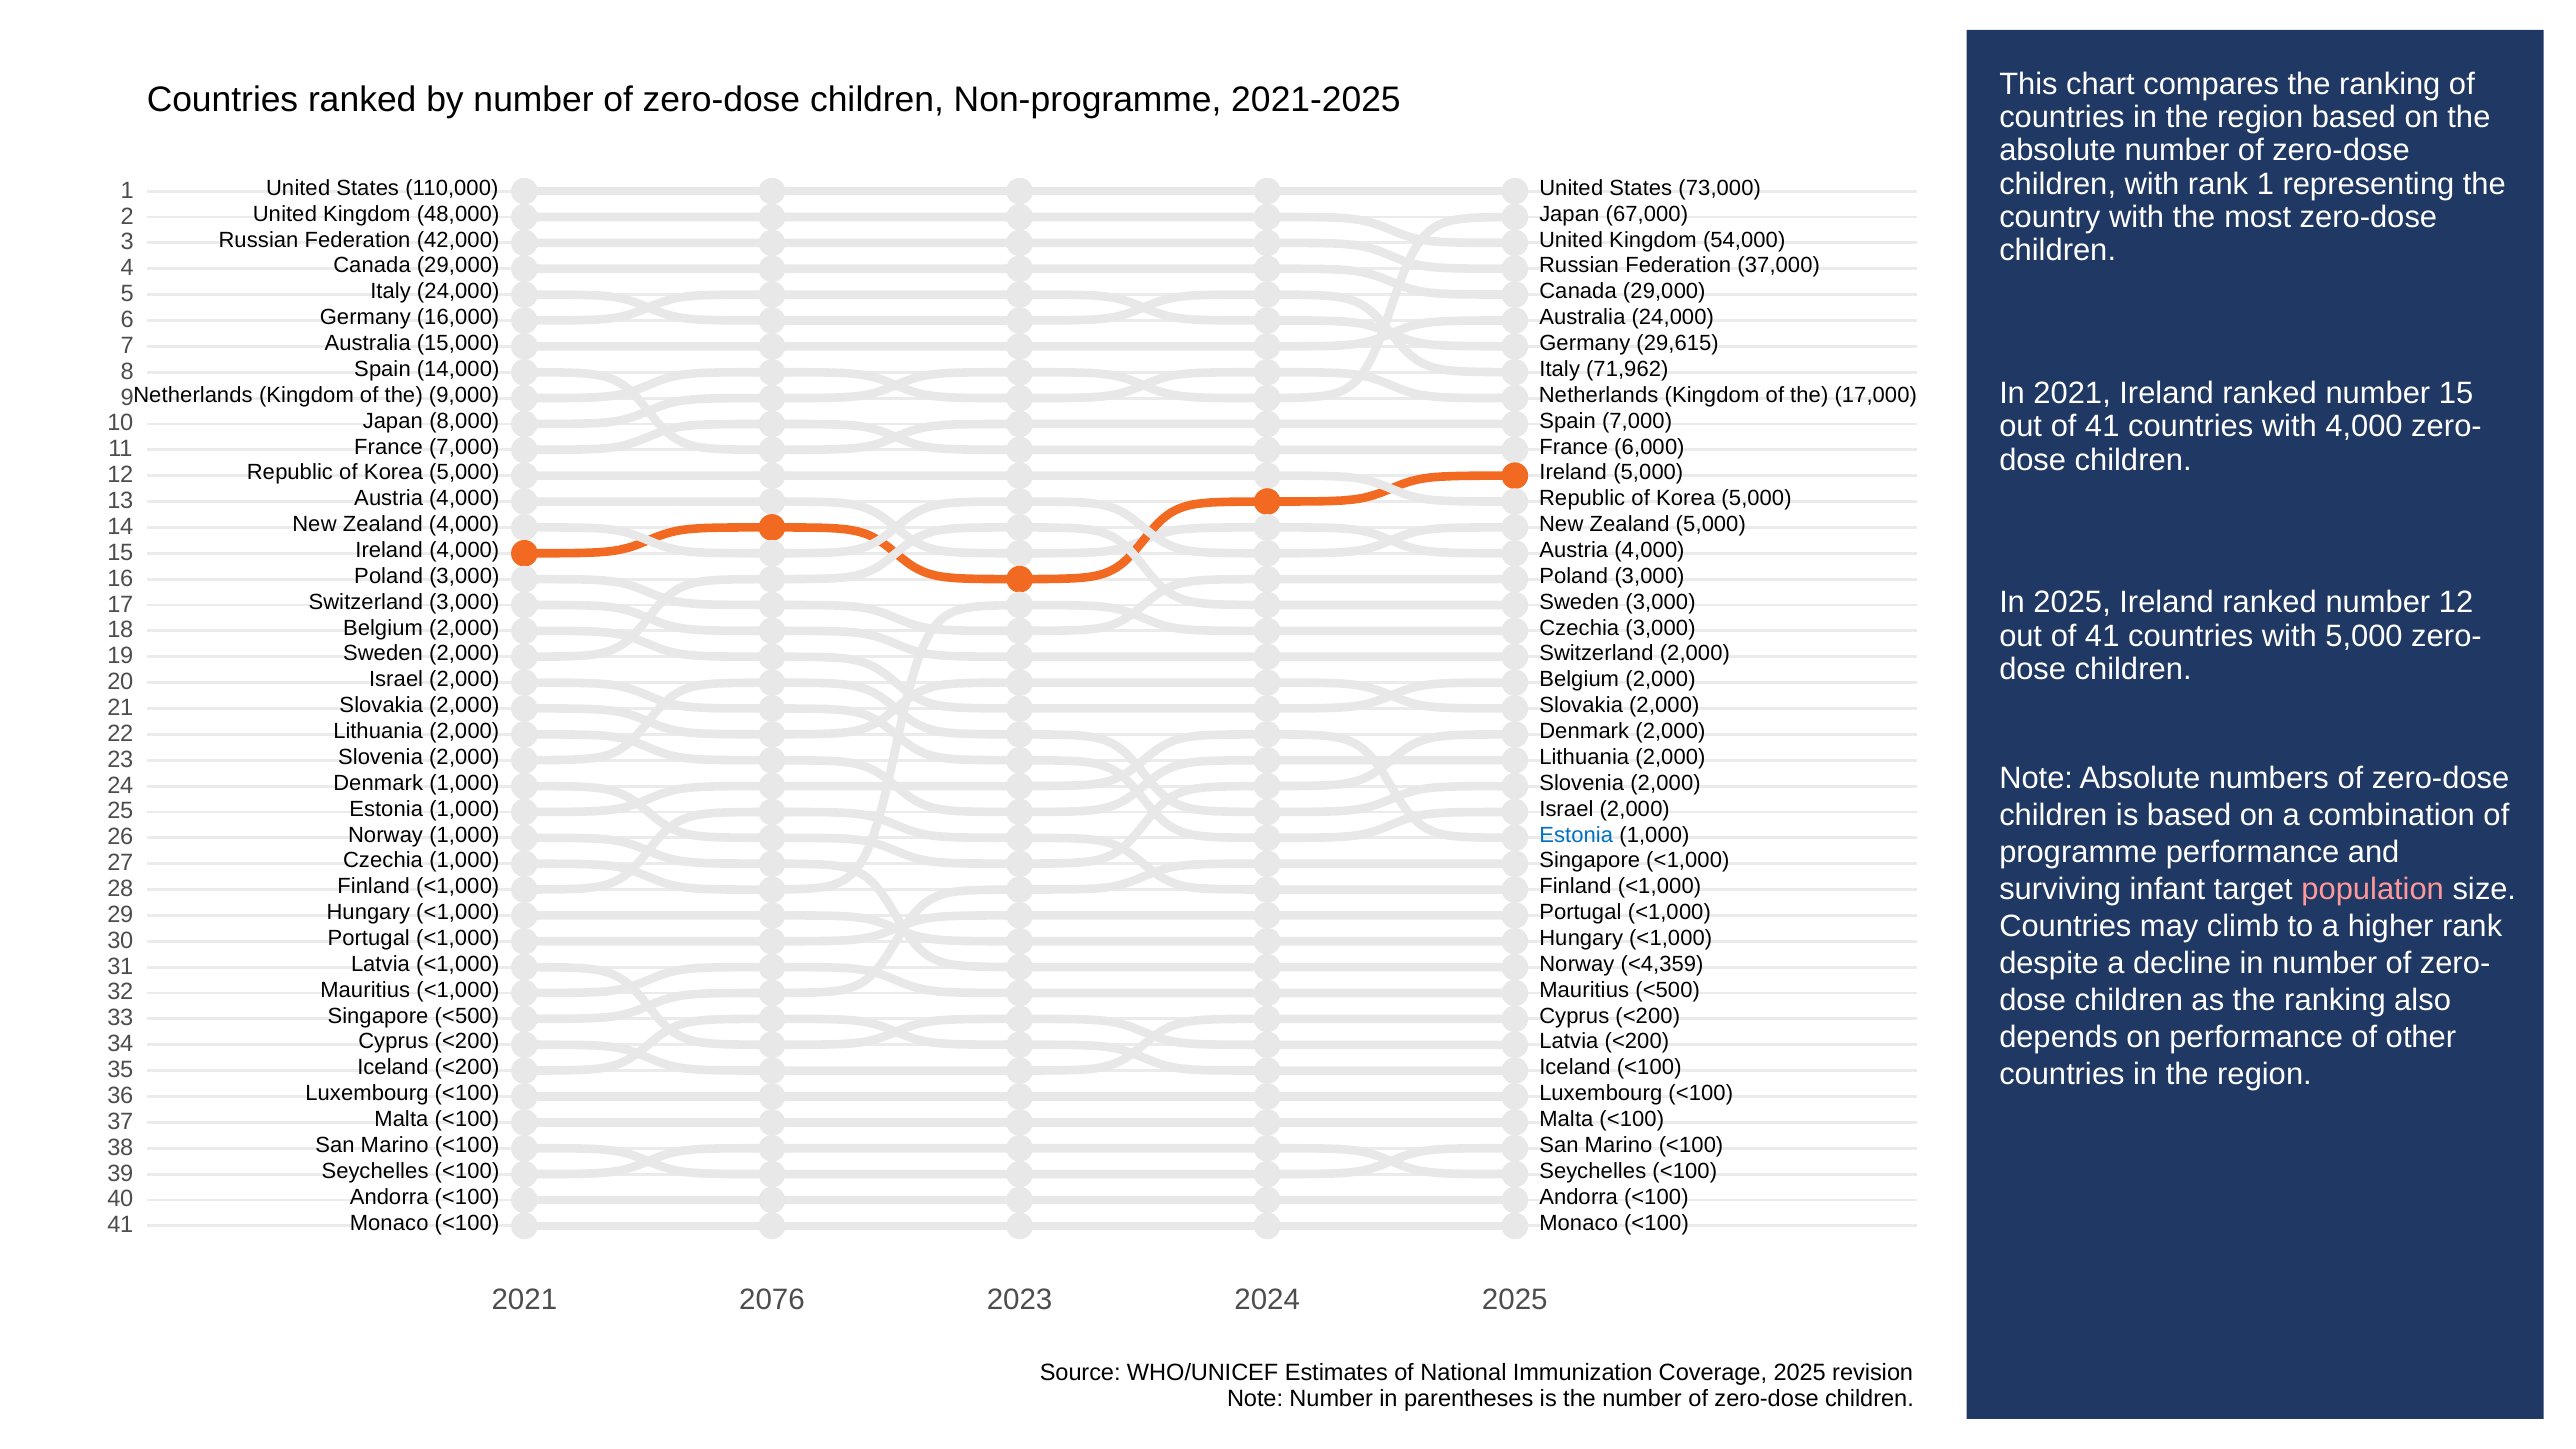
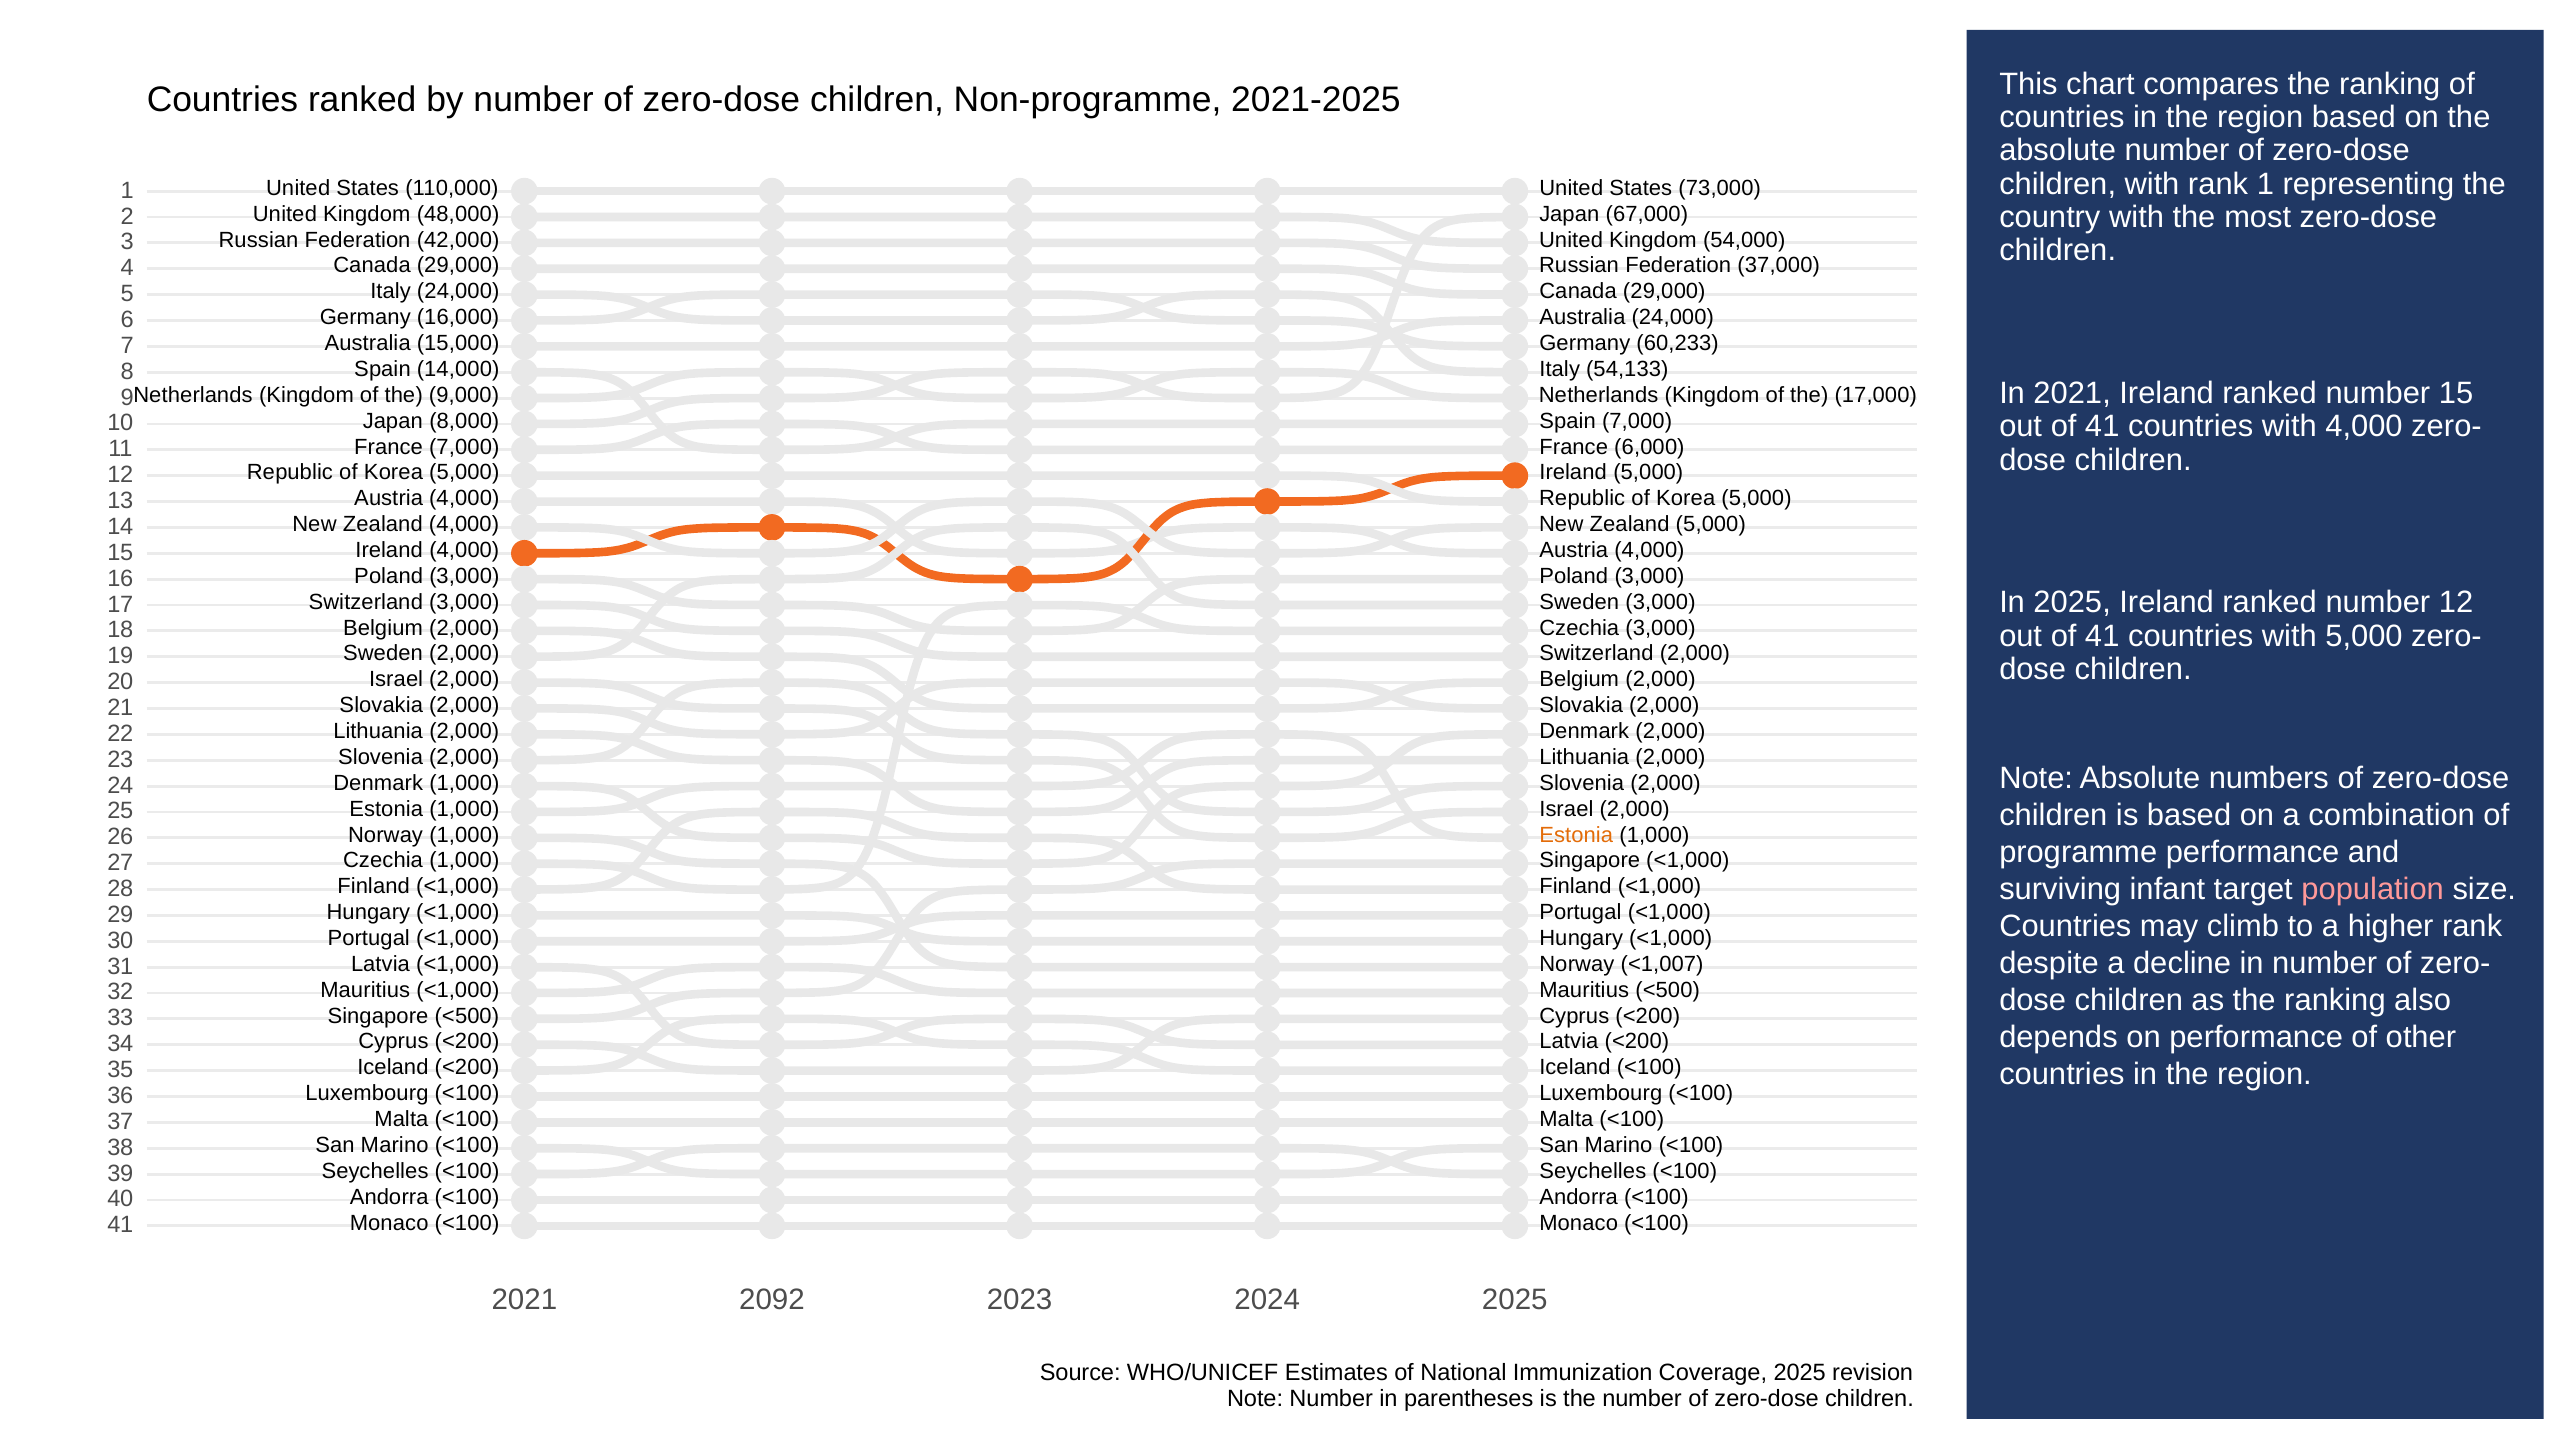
29,615: 29,615 -> 60,233
71,962: 71,962 -> 54,133
Estonia at (1576, 835) colour: blue -> orange
<4,359: <4,359 -> <1,007
2076: 2076 -> 2092
